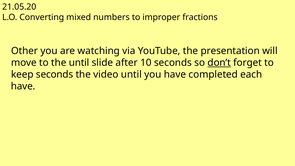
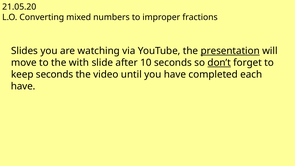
Other: Other -> Slides
presentation underline: none -> present
the until: until -> with
